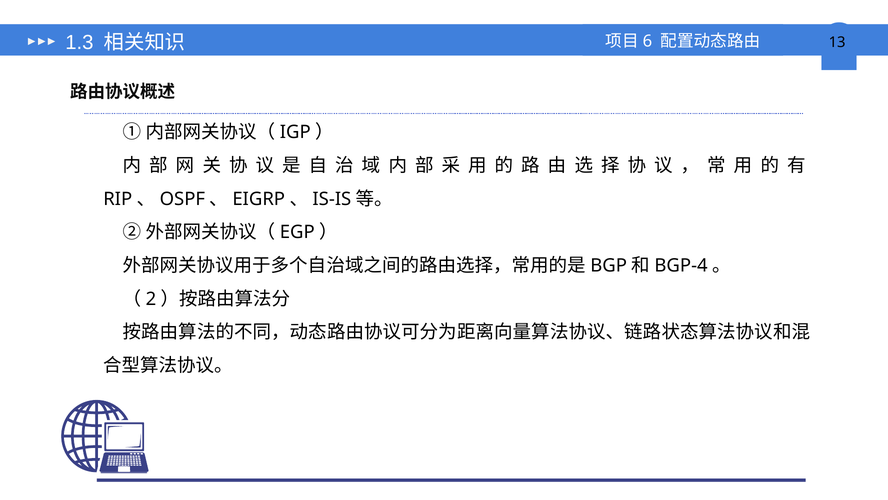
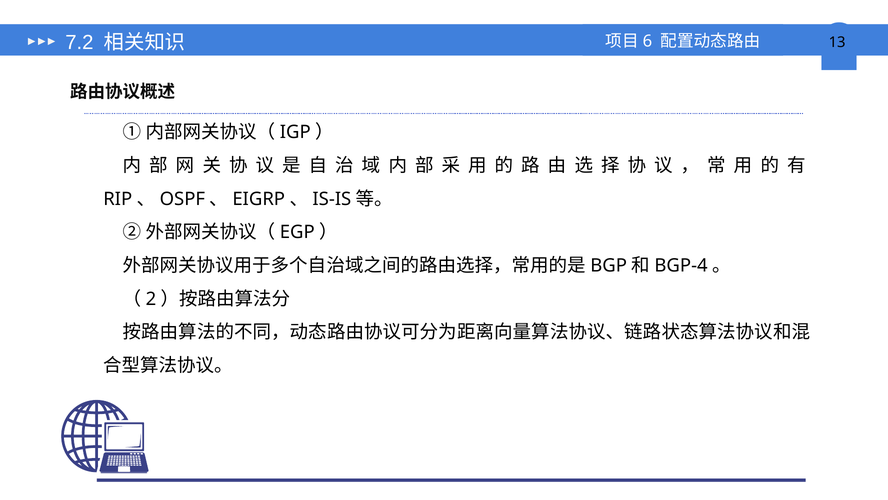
1.3: 1.3 -> 7.2
